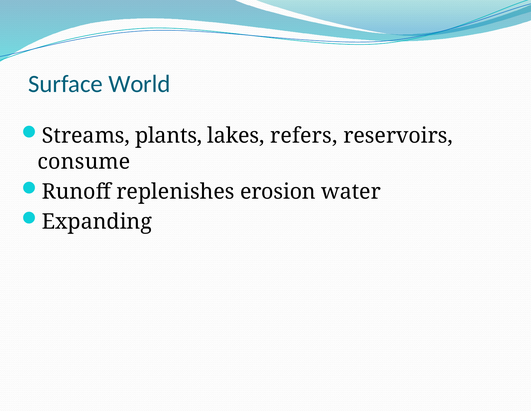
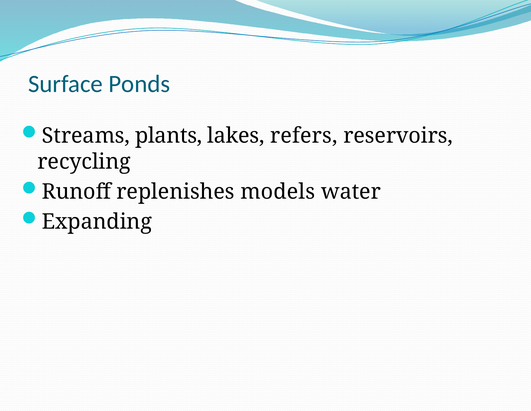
World: World -> Ponds
consume: consume -> recycling
erosion: erosion -> models
